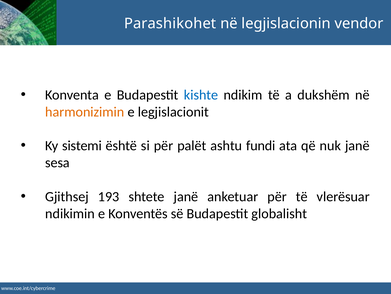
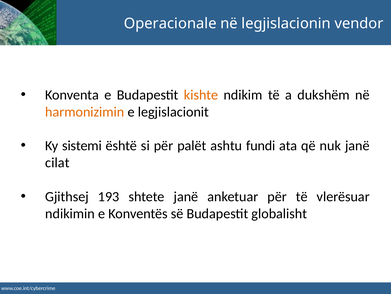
Parashikohet: Parashikohet -> Operacionale
kishte colour: blue -> orange
sesa: sesa -> cilat
